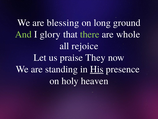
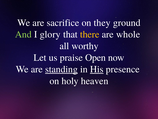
blessing: blessing -> sacrifice
long: long -> they
there colour: light green -> yellow
rejoice: rejoice -> worthy
They: They -> Open
standing underline: none -> present
